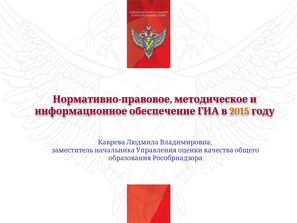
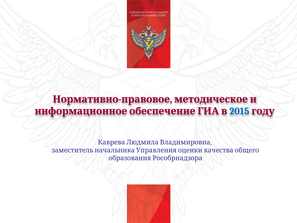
2015 colour: orange -> blue
